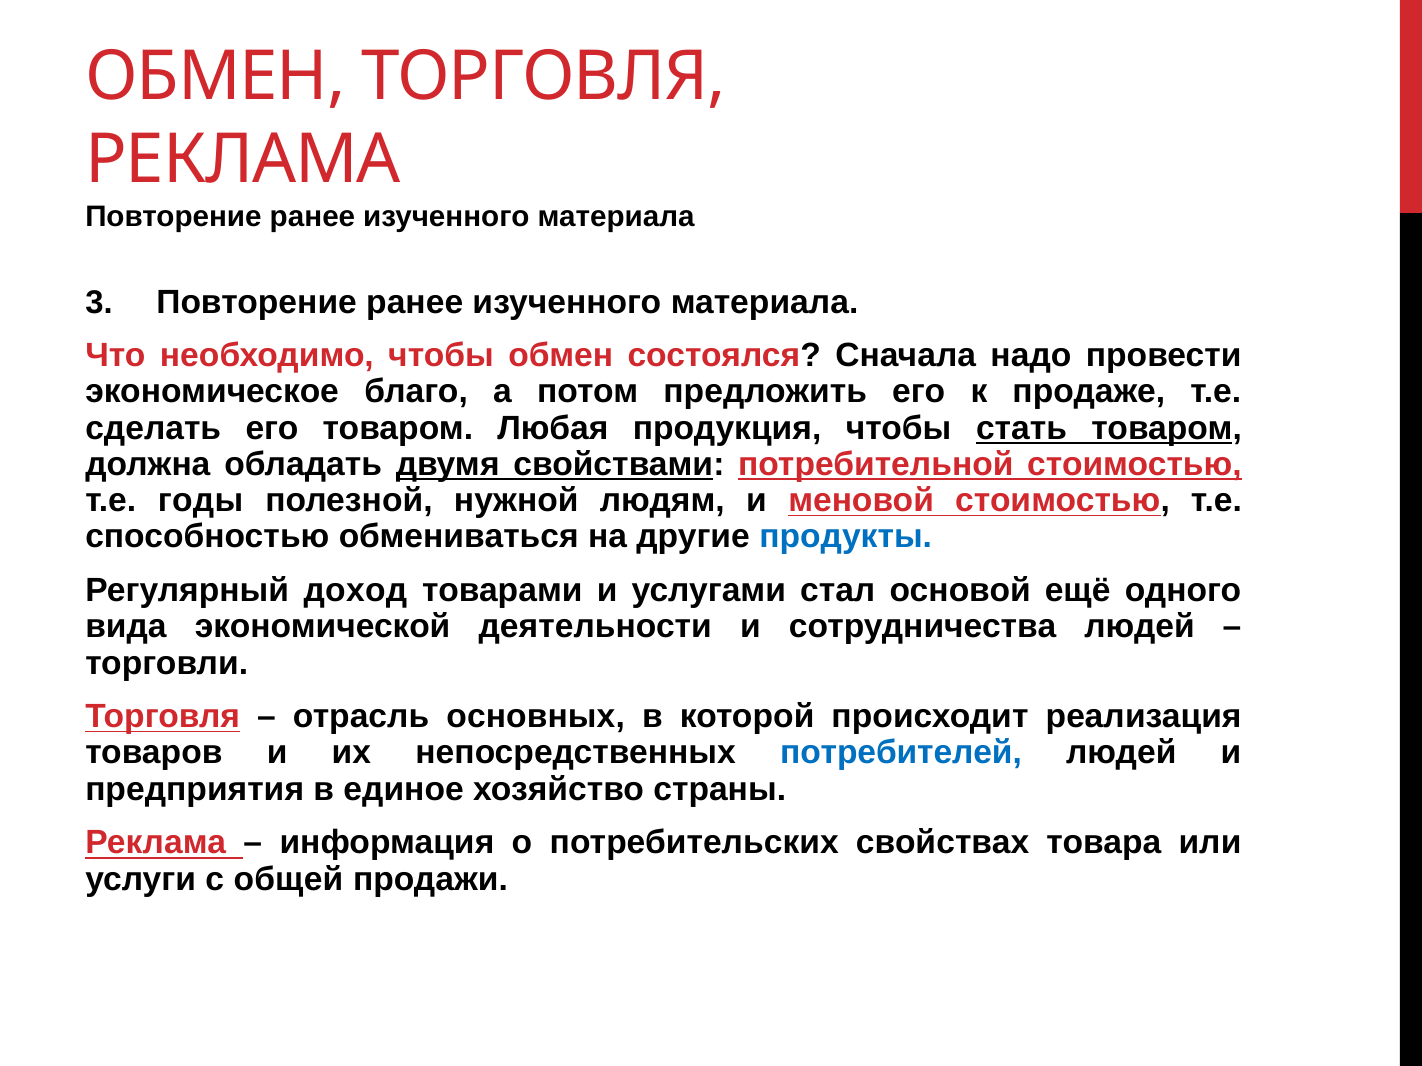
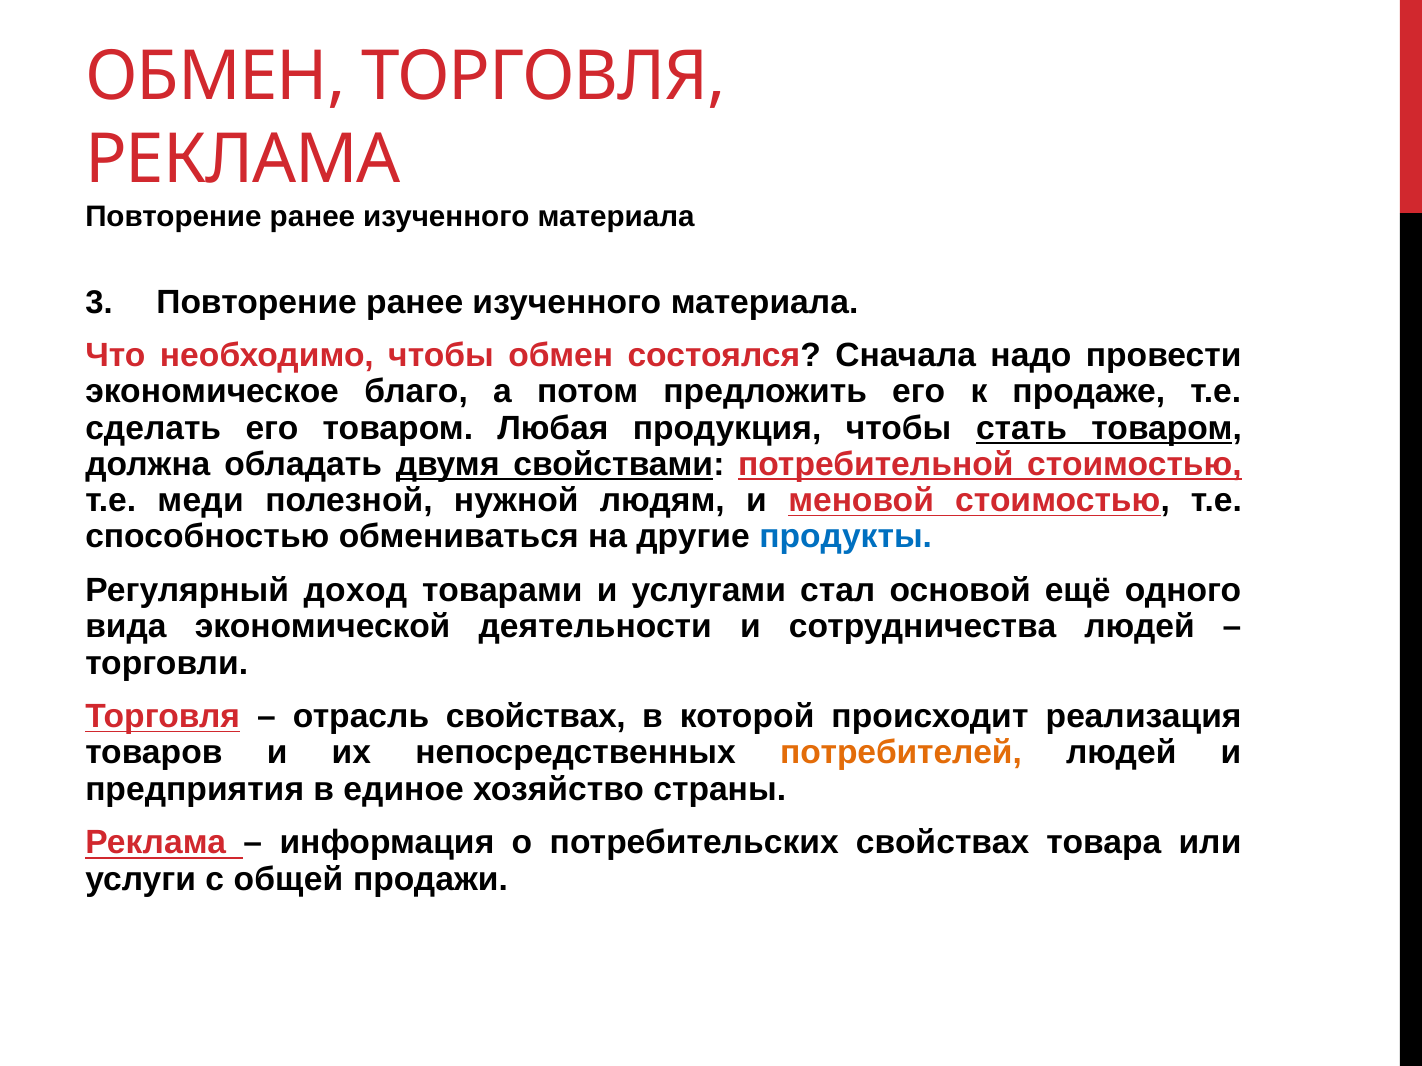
годы: годы -> меди
отрасль основных: основных -> свойствах
потребителей colour: blue -> orange
